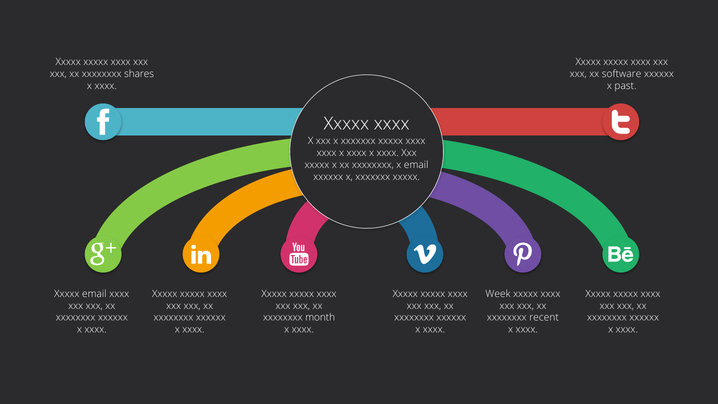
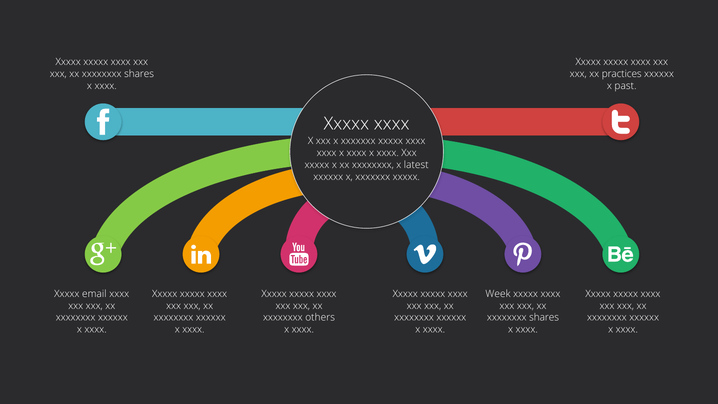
software: software -> practices
x email: email -> latest
month: month -> others
recent at (544, 318): recent -> shares
